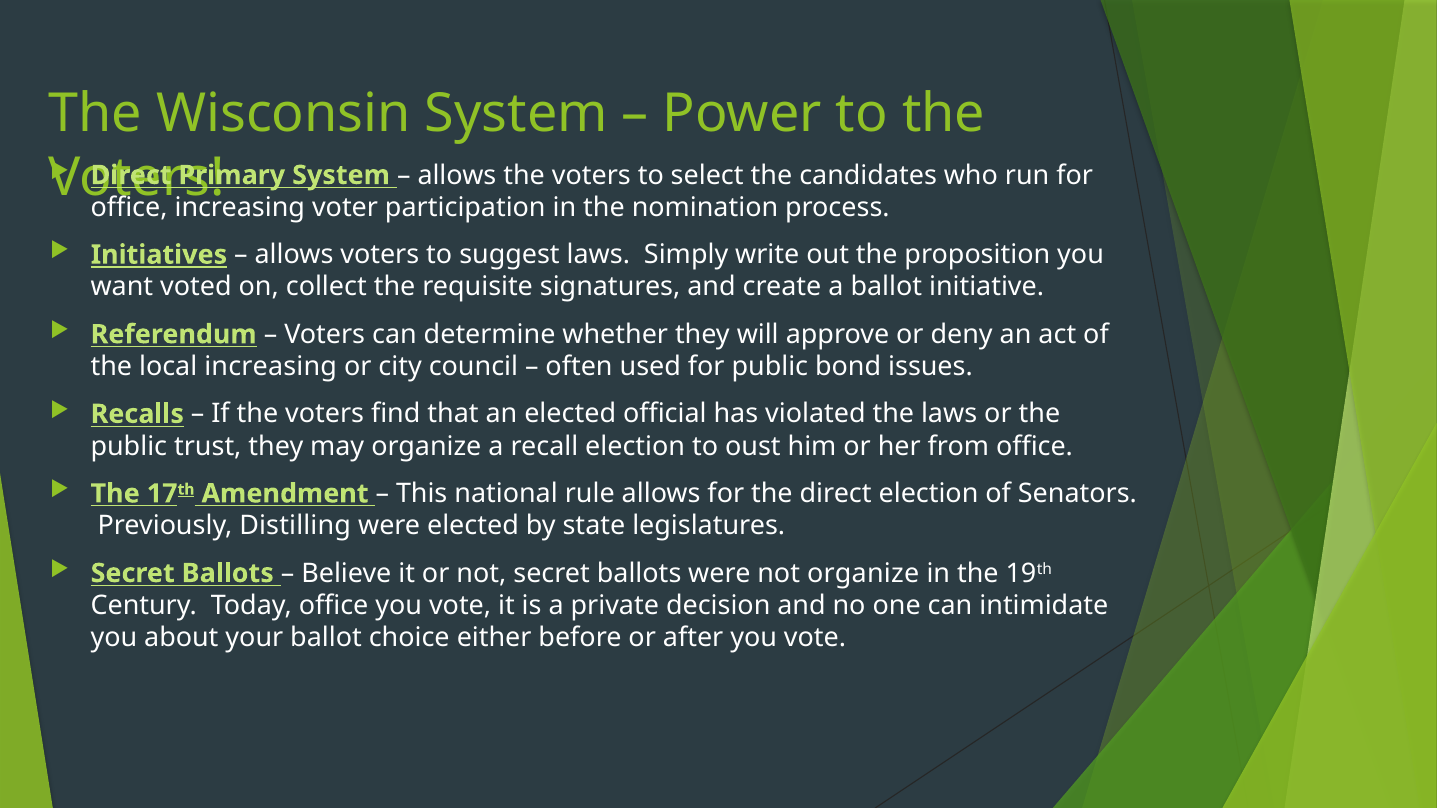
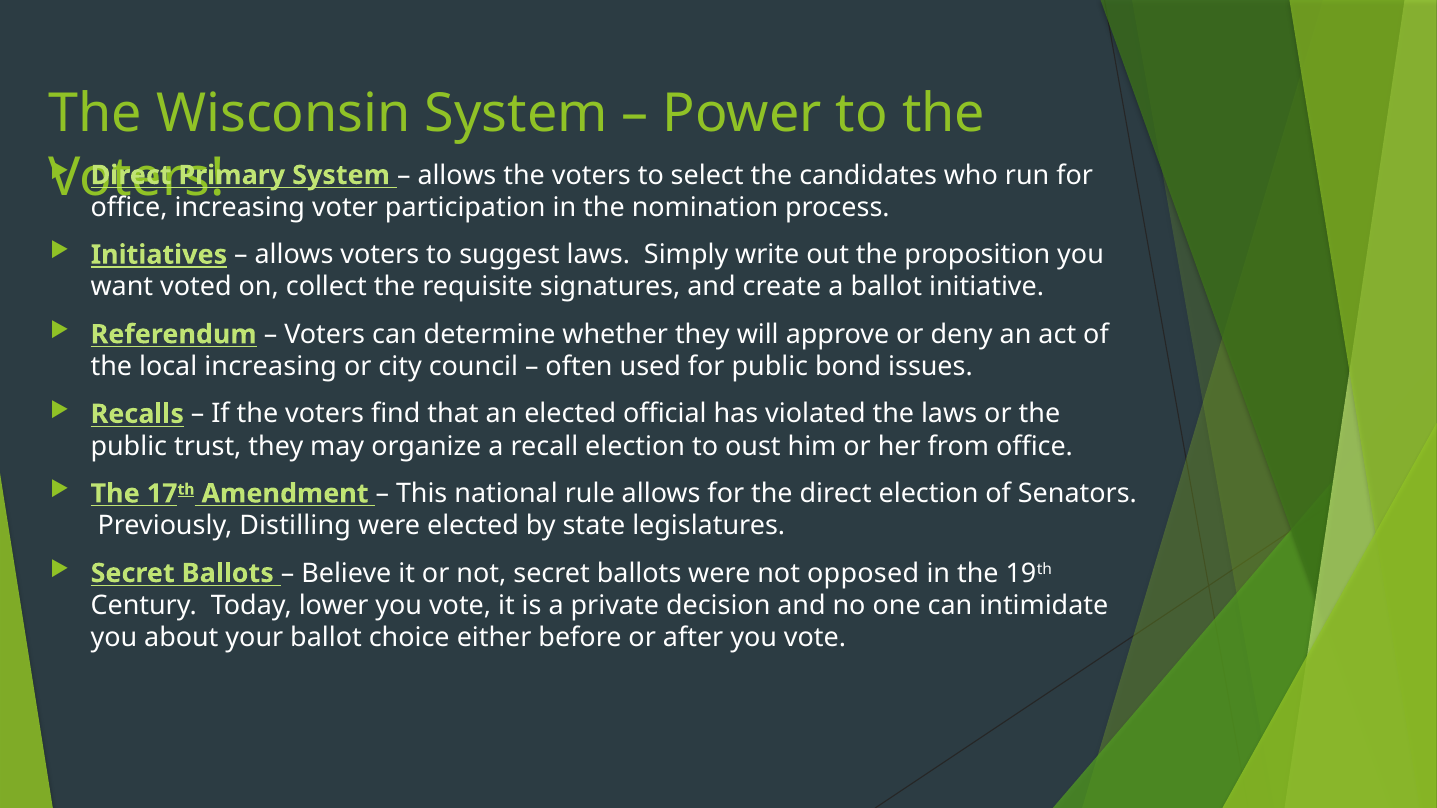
not organize: organize -> opposed
Today office: office -> lower
